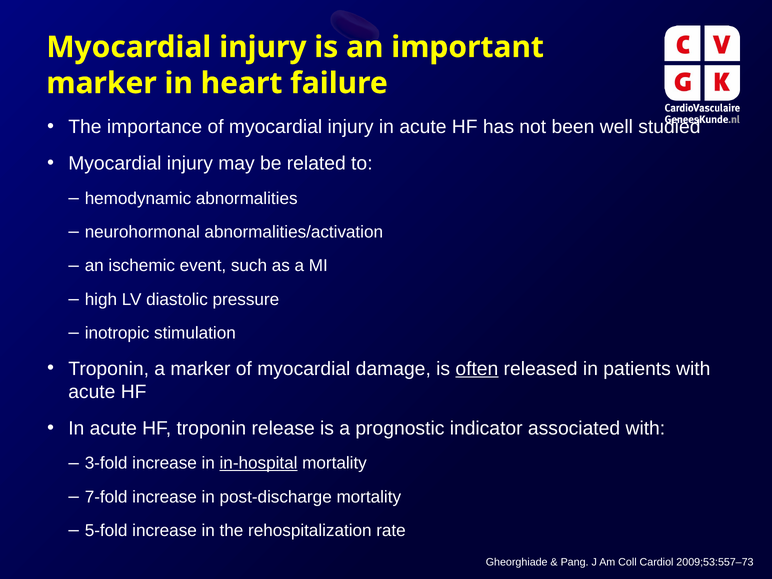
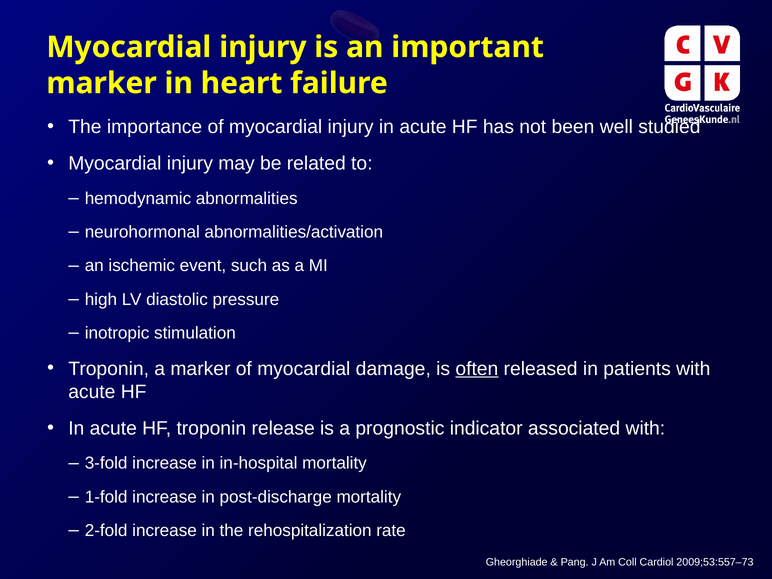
in-hospital underline: present -> none
7-fold: 7-fold -> 1-fold
5-fold: 5-fold -> 2-fold
